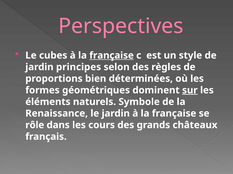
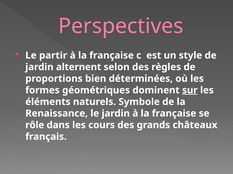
cubes: cubes -> partir
française at (112, 56) underline: present -> none
principes: principes -> alternent
